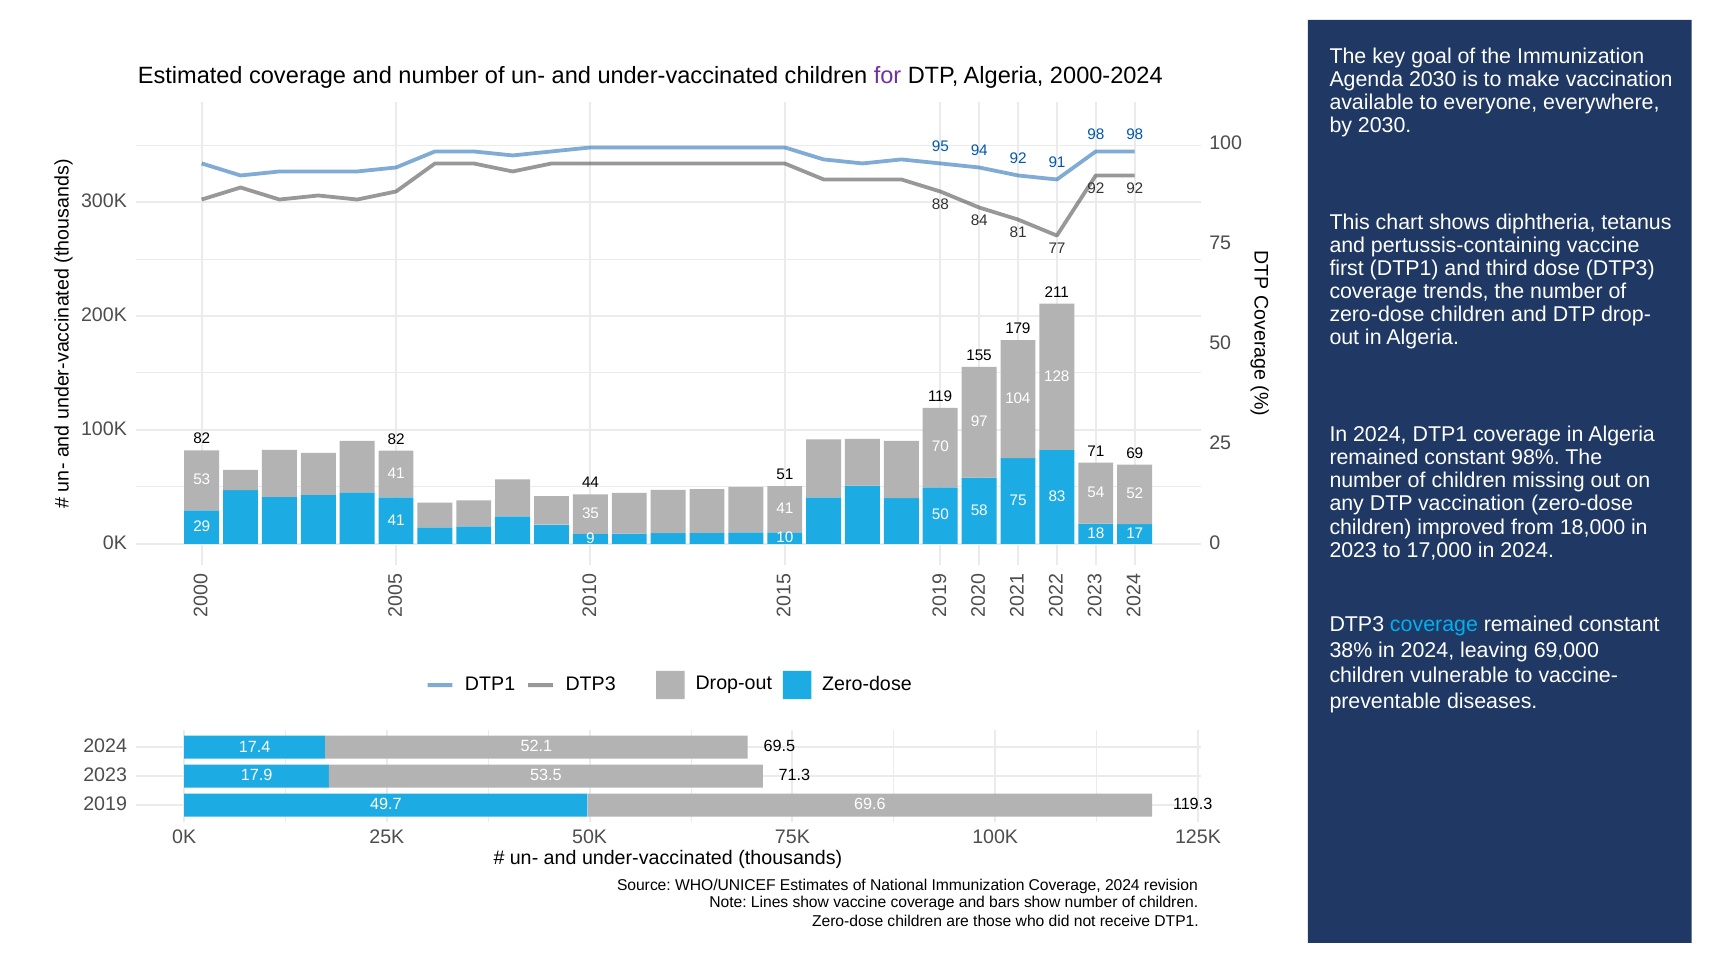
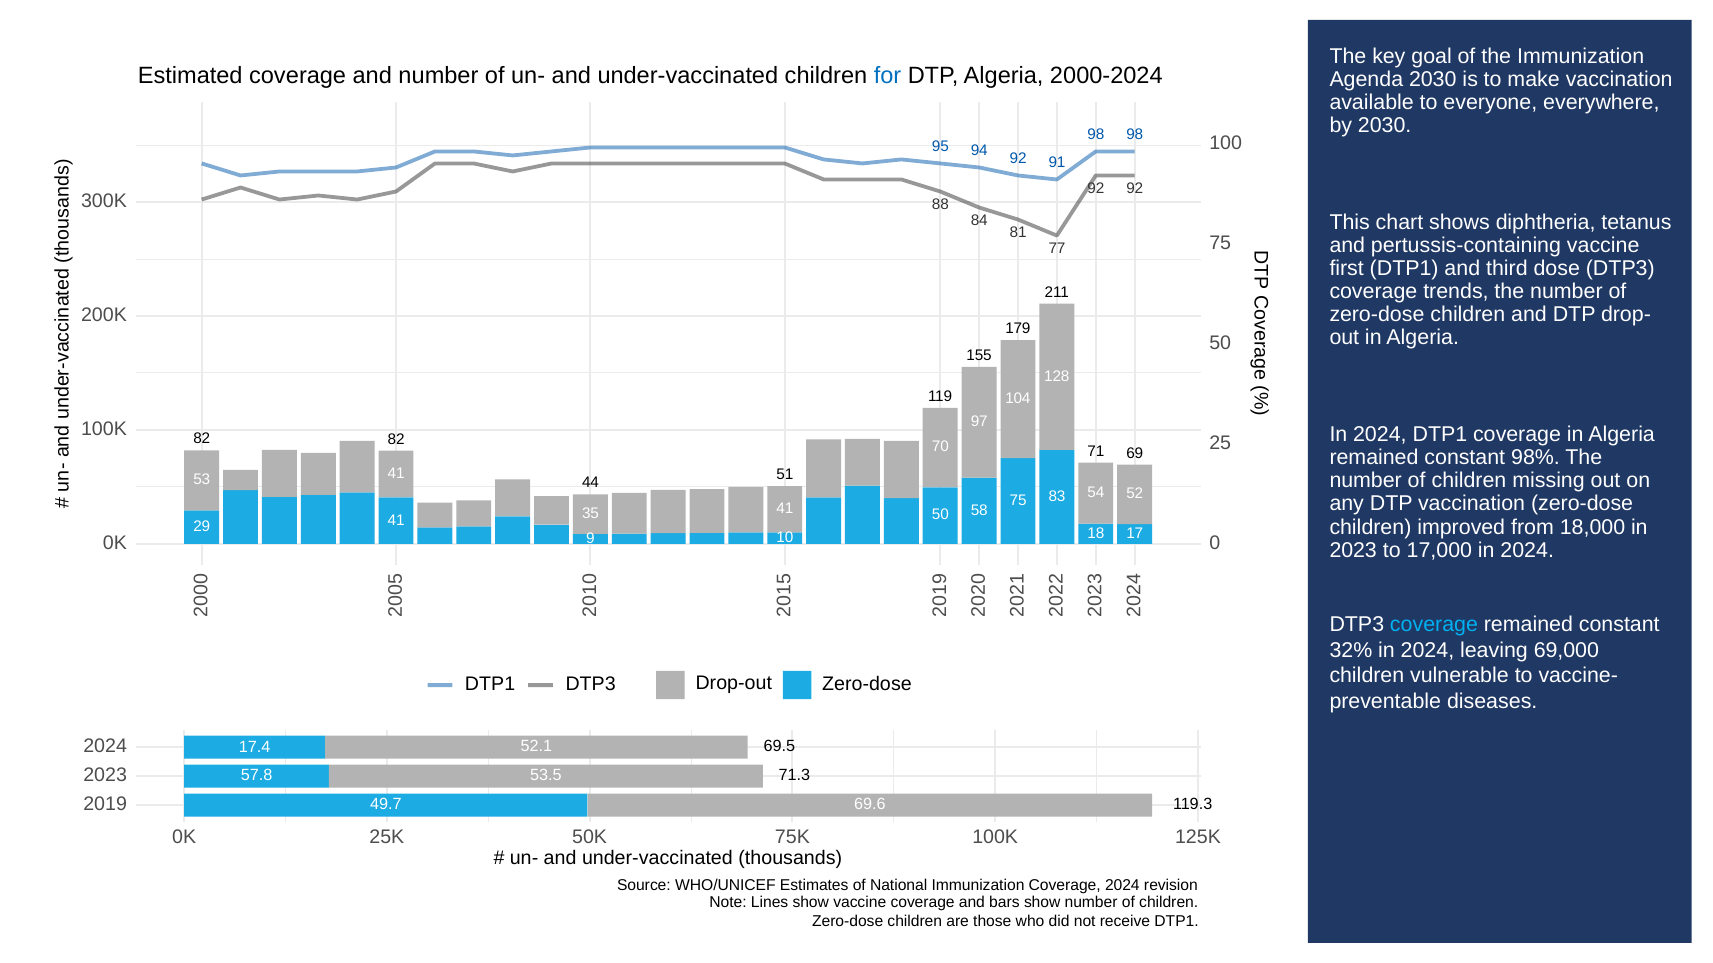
for colour: purple -> blue
38%: 38% -> 32%
17.9: 17.9 -> 57.8
